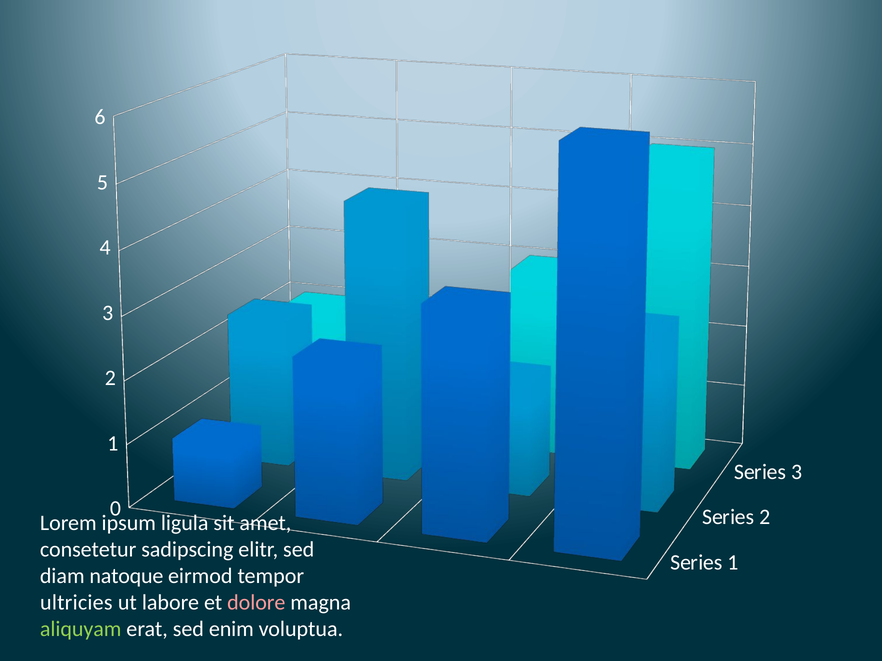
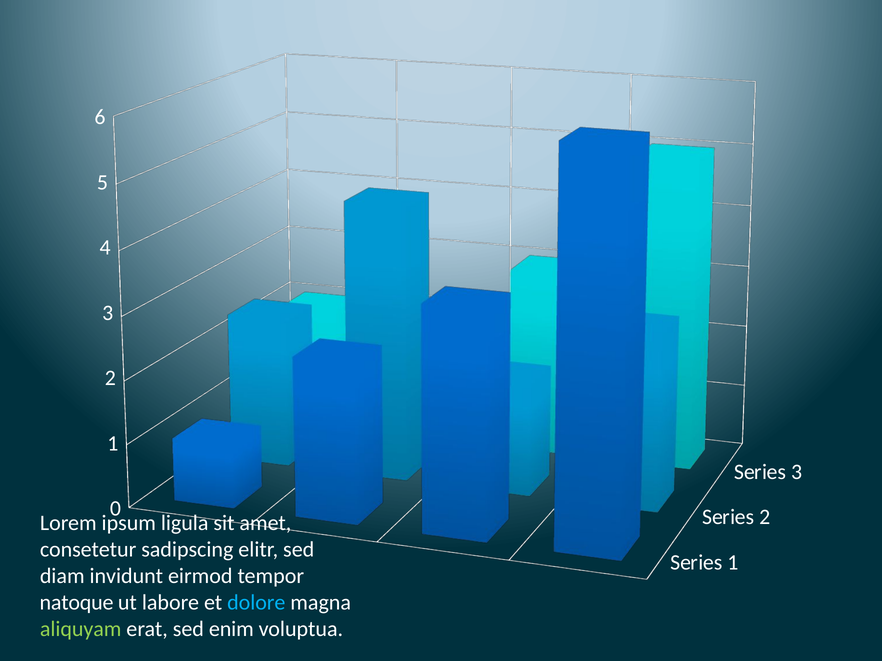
natoque: natoque -> invidunt
ultricies: ultricies -> natoque
dolore colour: pink -> light blue
